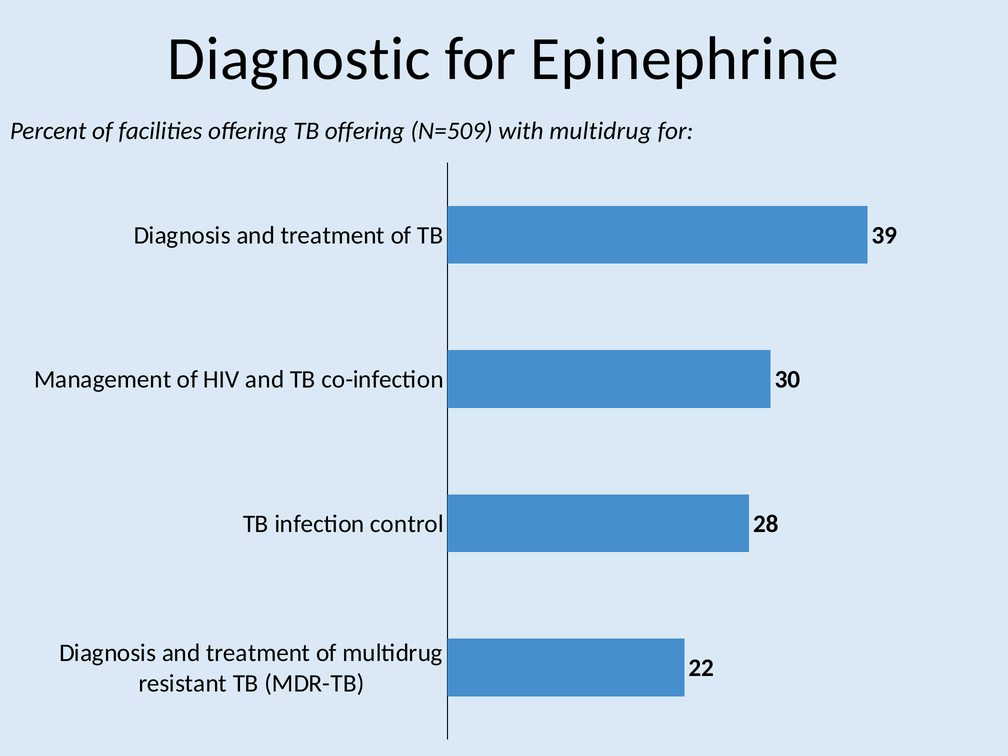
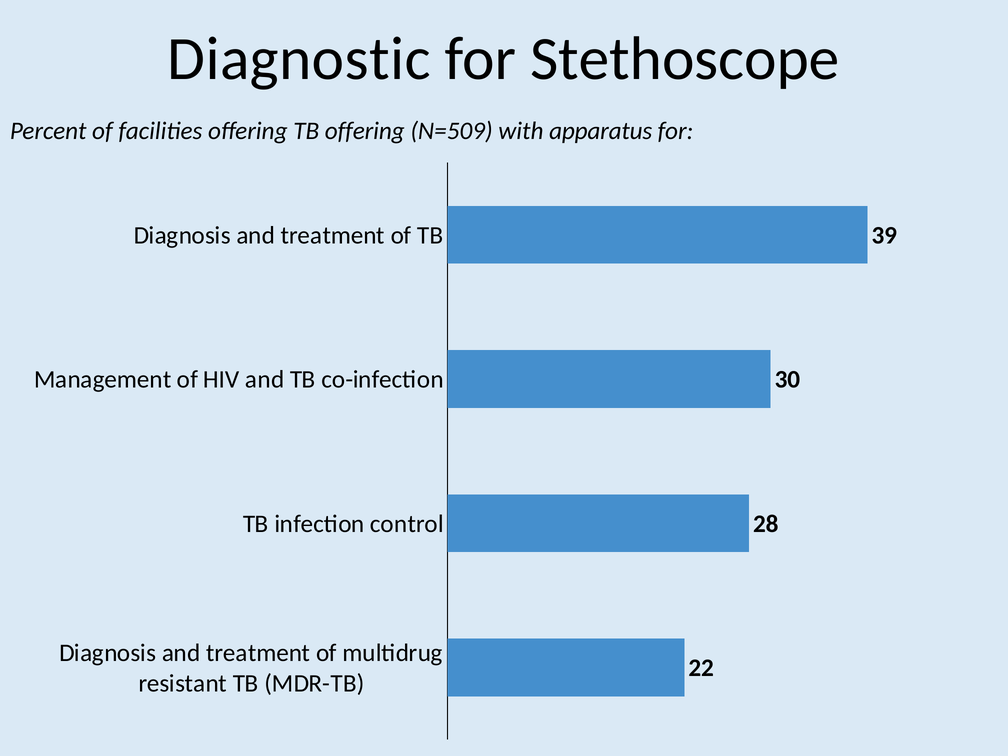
Epinephrine: Epinephrine -> Stethoscope
with multidrug: multidrug -> apparatus
